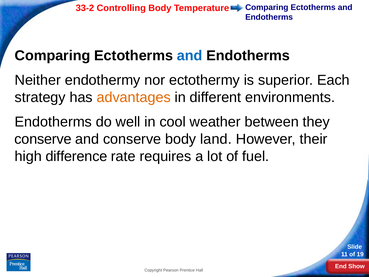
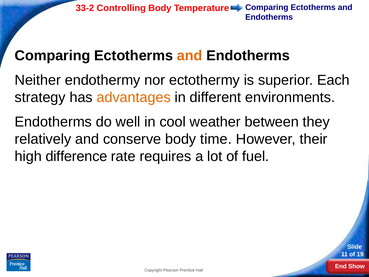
and at (190, 56) colour: blue -> orange
conserve at (43, 139): conserve -> relatively
land: land -> time
